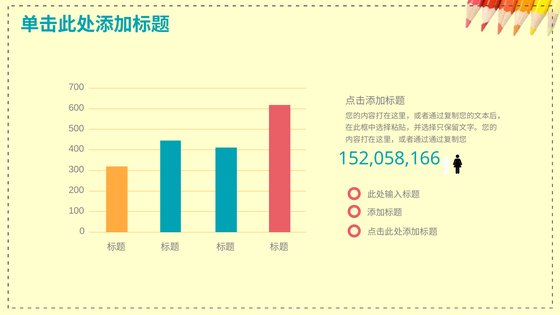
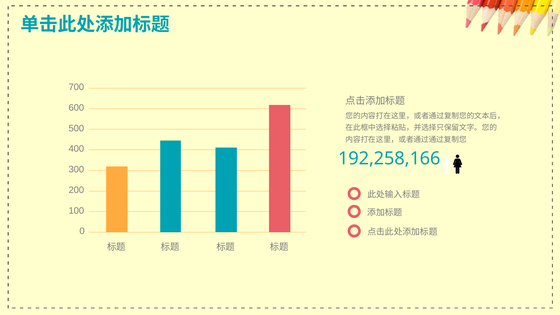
152,058,166: 152,058,166 -> 192,258,166
